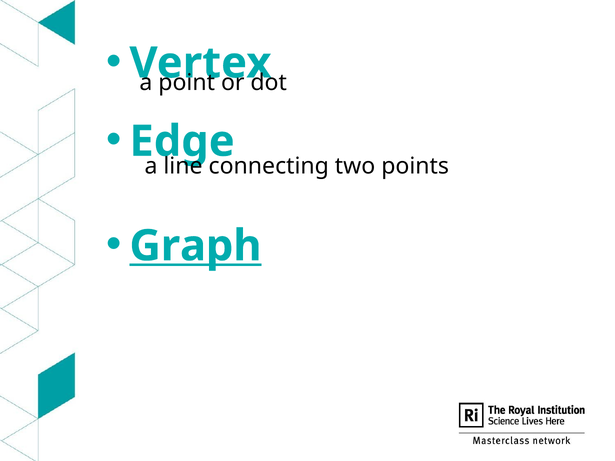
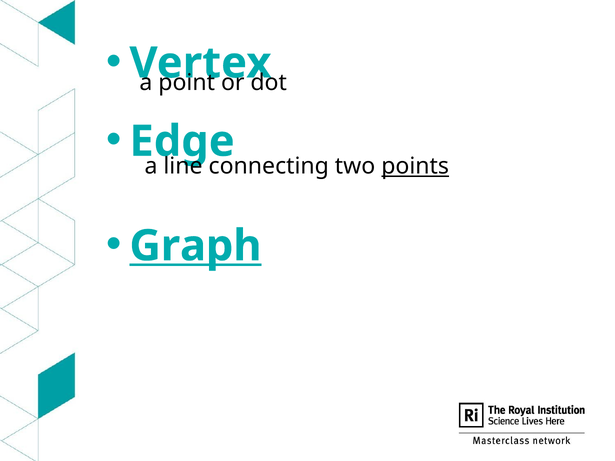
points underline: none -> present
